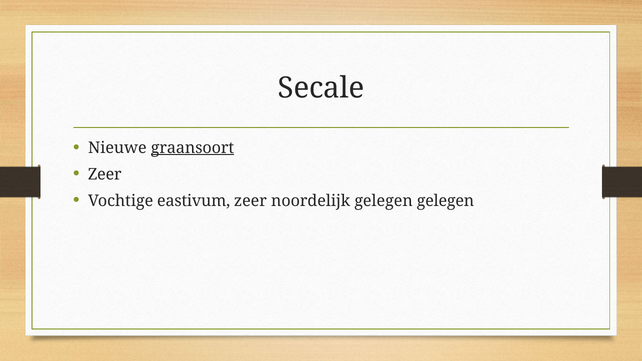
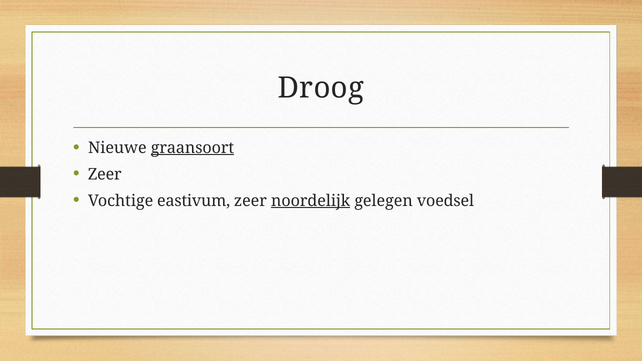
Secale: Secale -> Droog
noordelijk underline: none -> present
gelegen gelegen: gelegen -> voedsel
